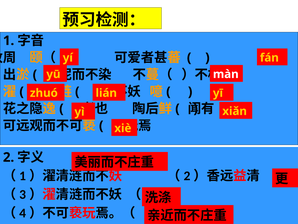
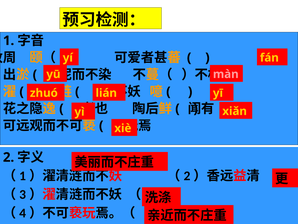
màn colour: white -> pink
